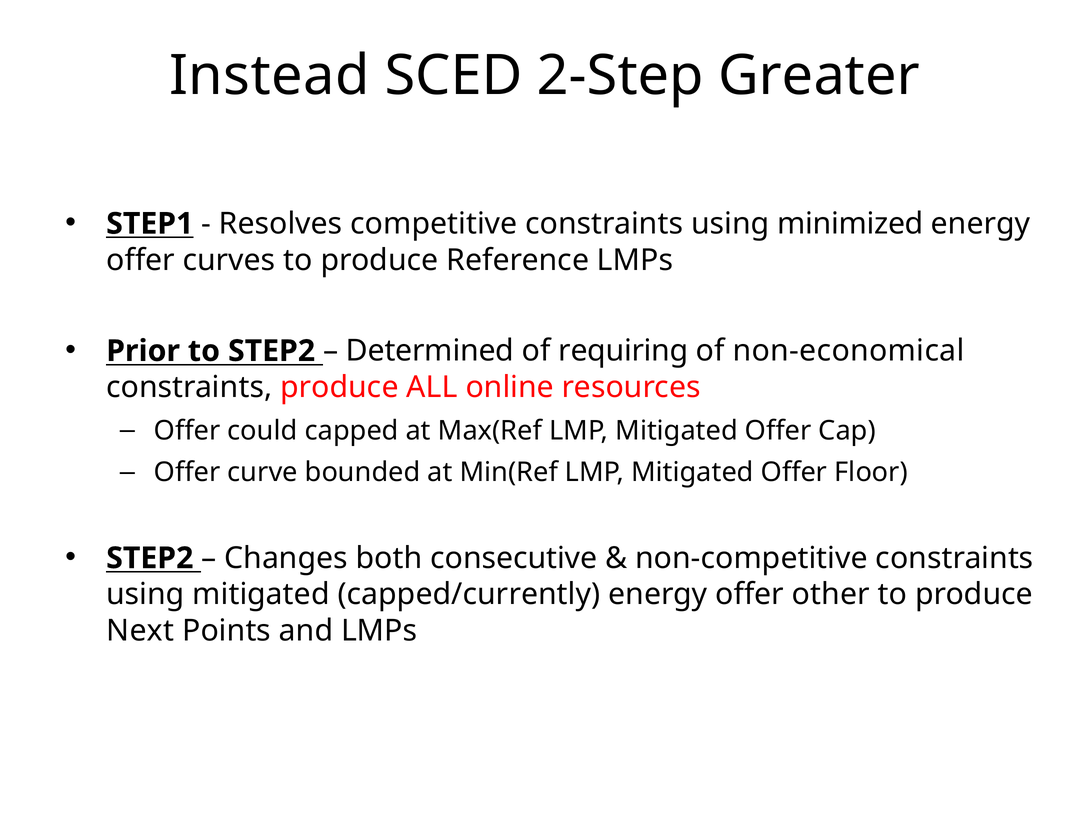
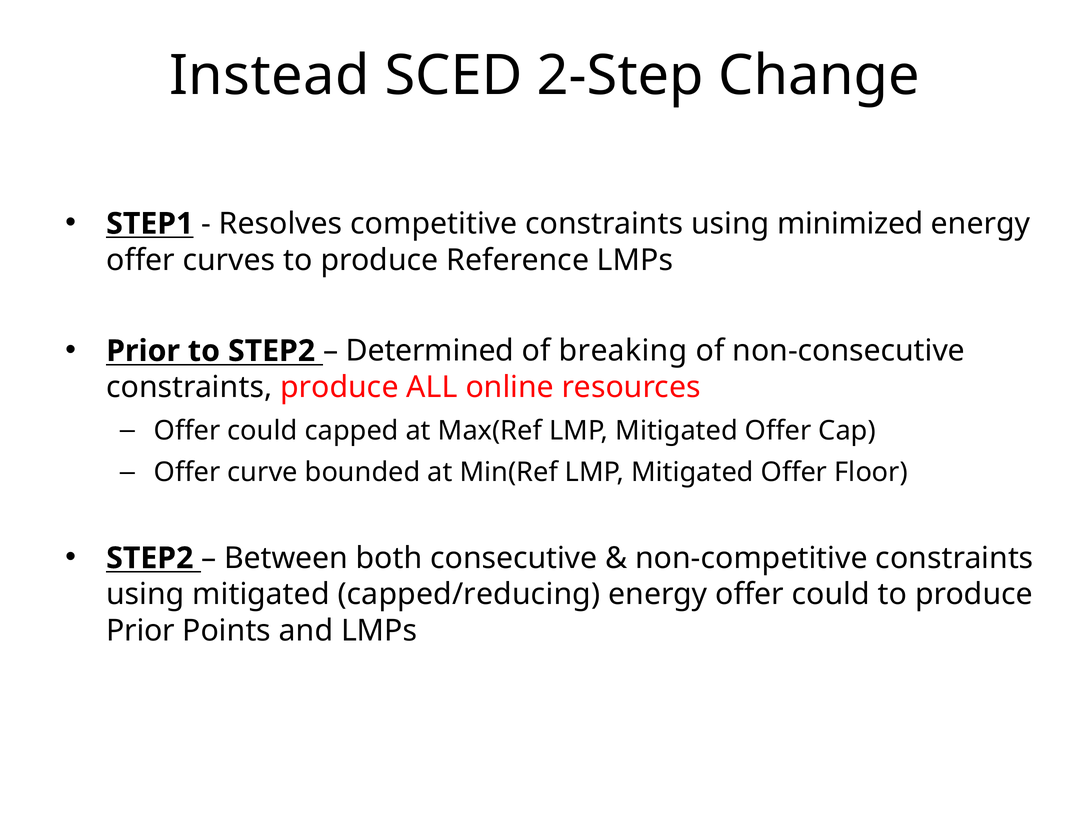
Greater: Greater -> Change
requiring: requiring -> breaking
non-economical: non-economical -> non-consecutive
Changes: Changes -> Between
capped/currently: capped/currently -> capped/reducing
energy offer other: other -> could
Next at (140, 631): Next -> Prior
